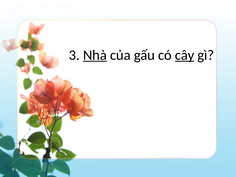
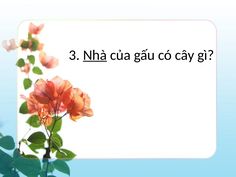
cây underline: present -> none
